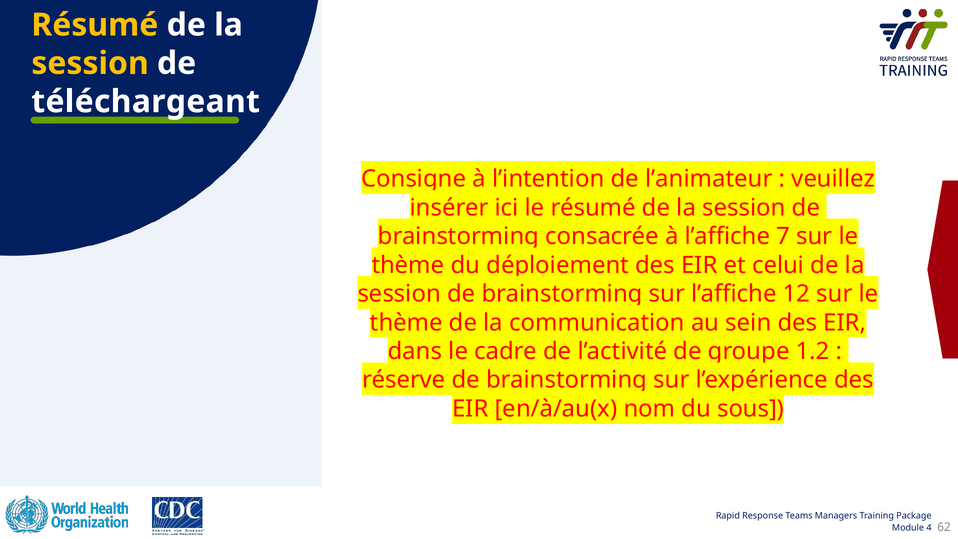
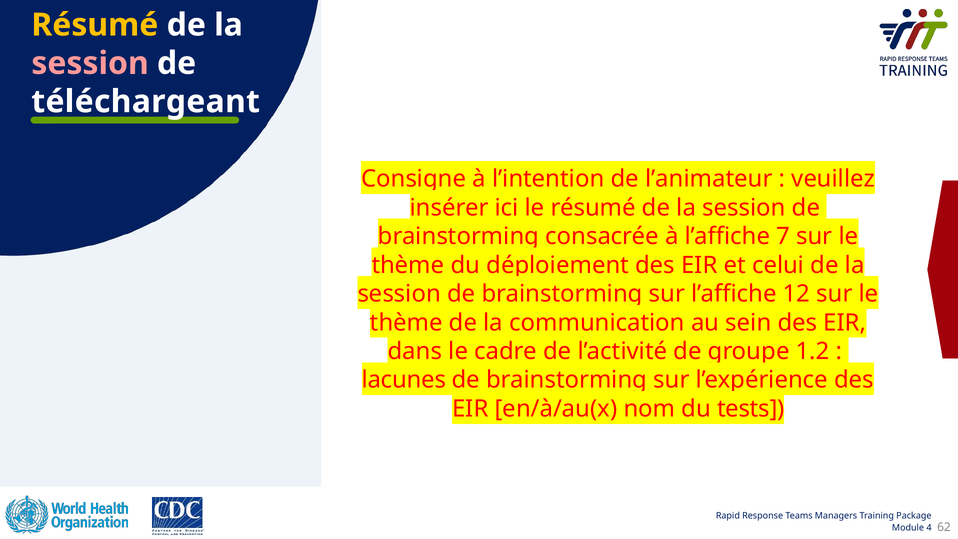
session at (90, 63) colour: yellow -> pink
réserve: réserve -> lacunes
sous: sous -> tests
